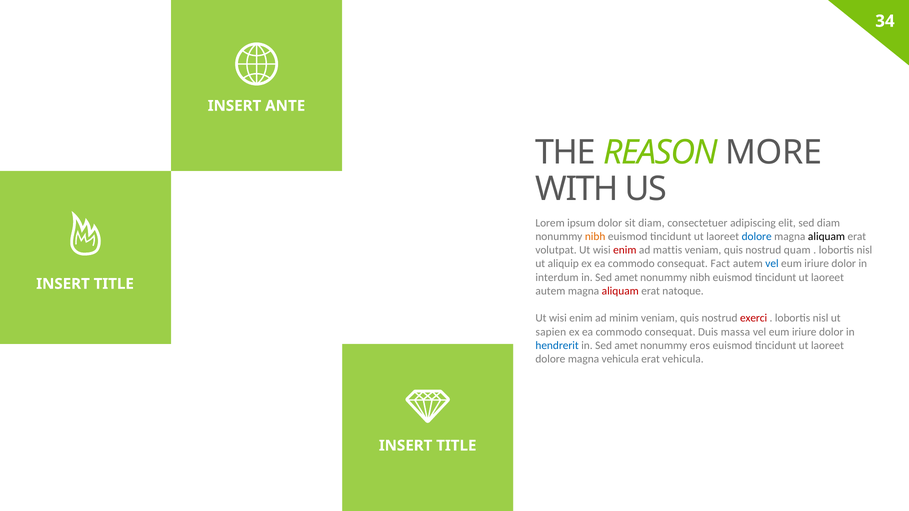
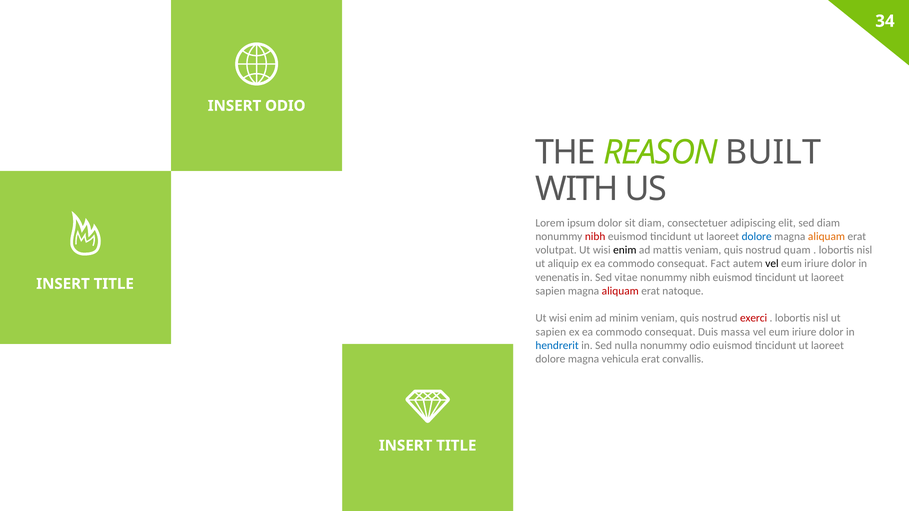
INSERT ANTE: ANTE -> ODIO
MORE: MORE -> BUILT
nibh at (595, 237) colour: orange -> red
aliquam at (827, 237) colour: black -> orange
enim at (625, 250) colour: red -> black
vel at (772, 264) colour: blue -> black
interdum: interdum -> venenatis
amet at (626, 277): amet -> vitae
autem at (550, 291): autem -> sapien
amet at (626, 346): amet -> nulla
nonummy eros: eros -> odio
erat vehicula: vehicula -> convallis
